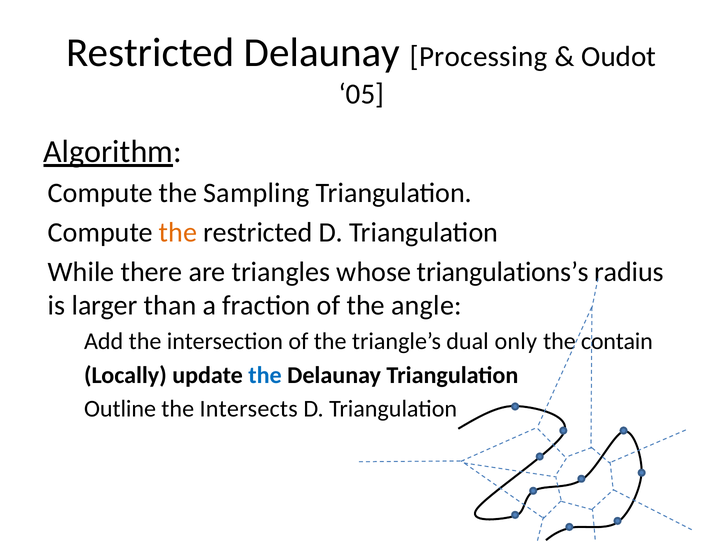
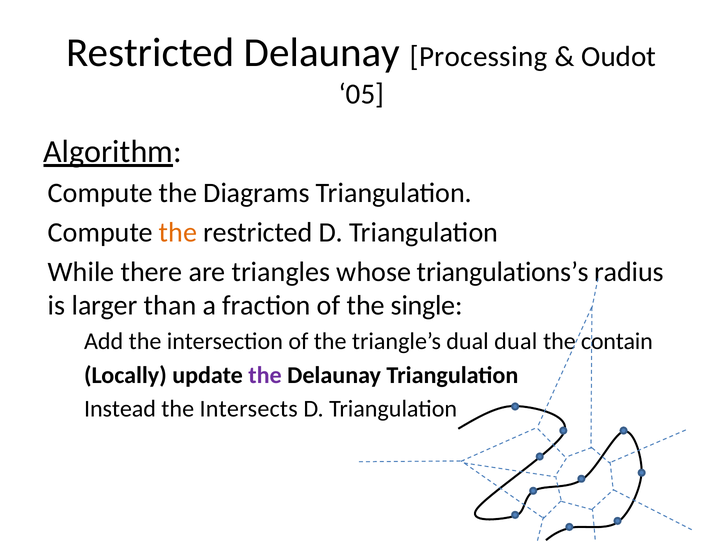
Sampling: Sampling -> Diagrams
angle: angle -> single
dual only: only -> dual
the at (265, 375) colour: blue -> purple
Outline: Outline -> Instead
